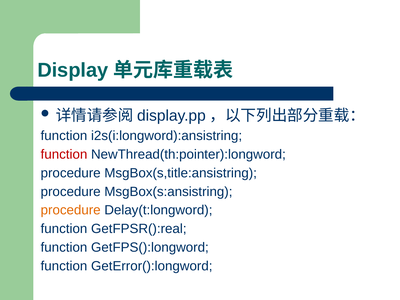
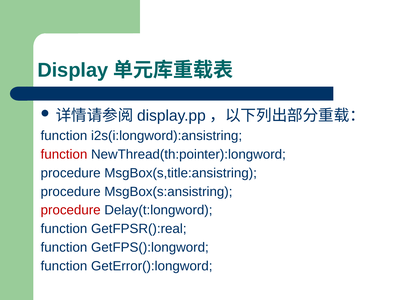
procedure at (71, 210) colour: orange -> red
